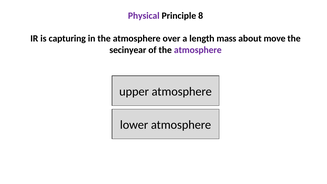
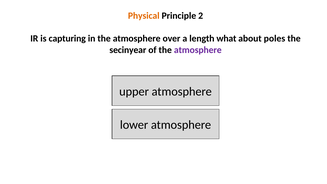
Physical colour: purple -> orange
8: 8 -> 2
mass: mass -> what
move: move -> poles
